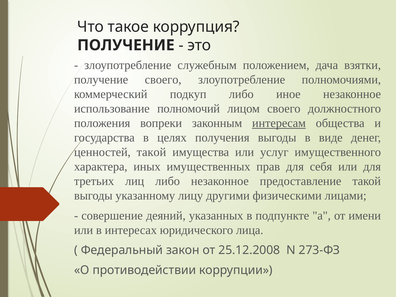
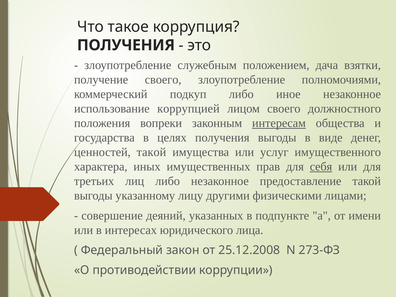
ПОЛУЧЕНИЕ at (126, 45): ПОЛУЧЕНИЕ -> ПОЛУЧЕНИЯ
полномочий: полномочий -> коррупцией
себя underline: none -> present
